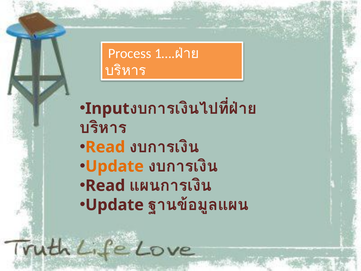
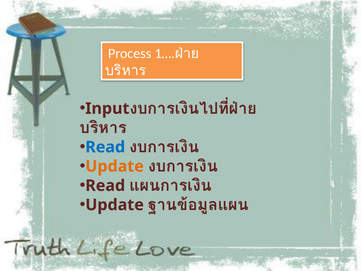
Read at (105, 147) colour: orange -> blue
